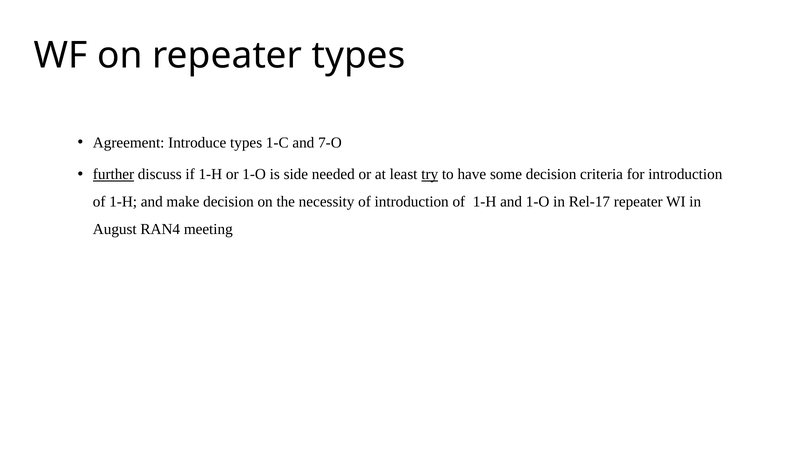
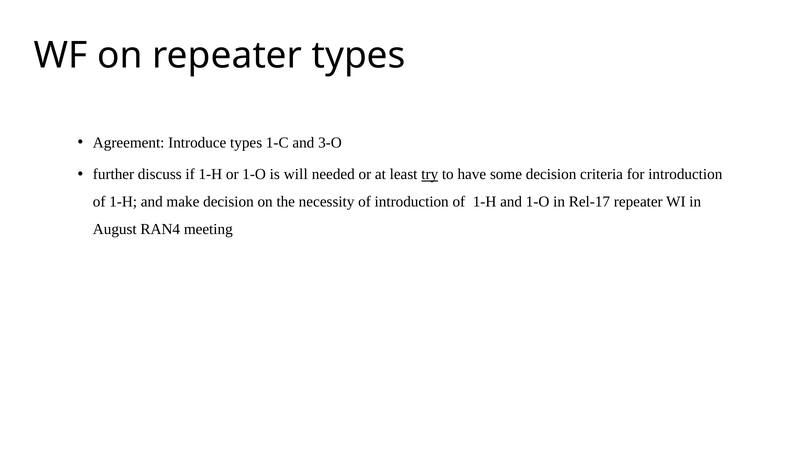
7-O: 7-O -> 3-O
further underline: present -> none
side: side -> will
